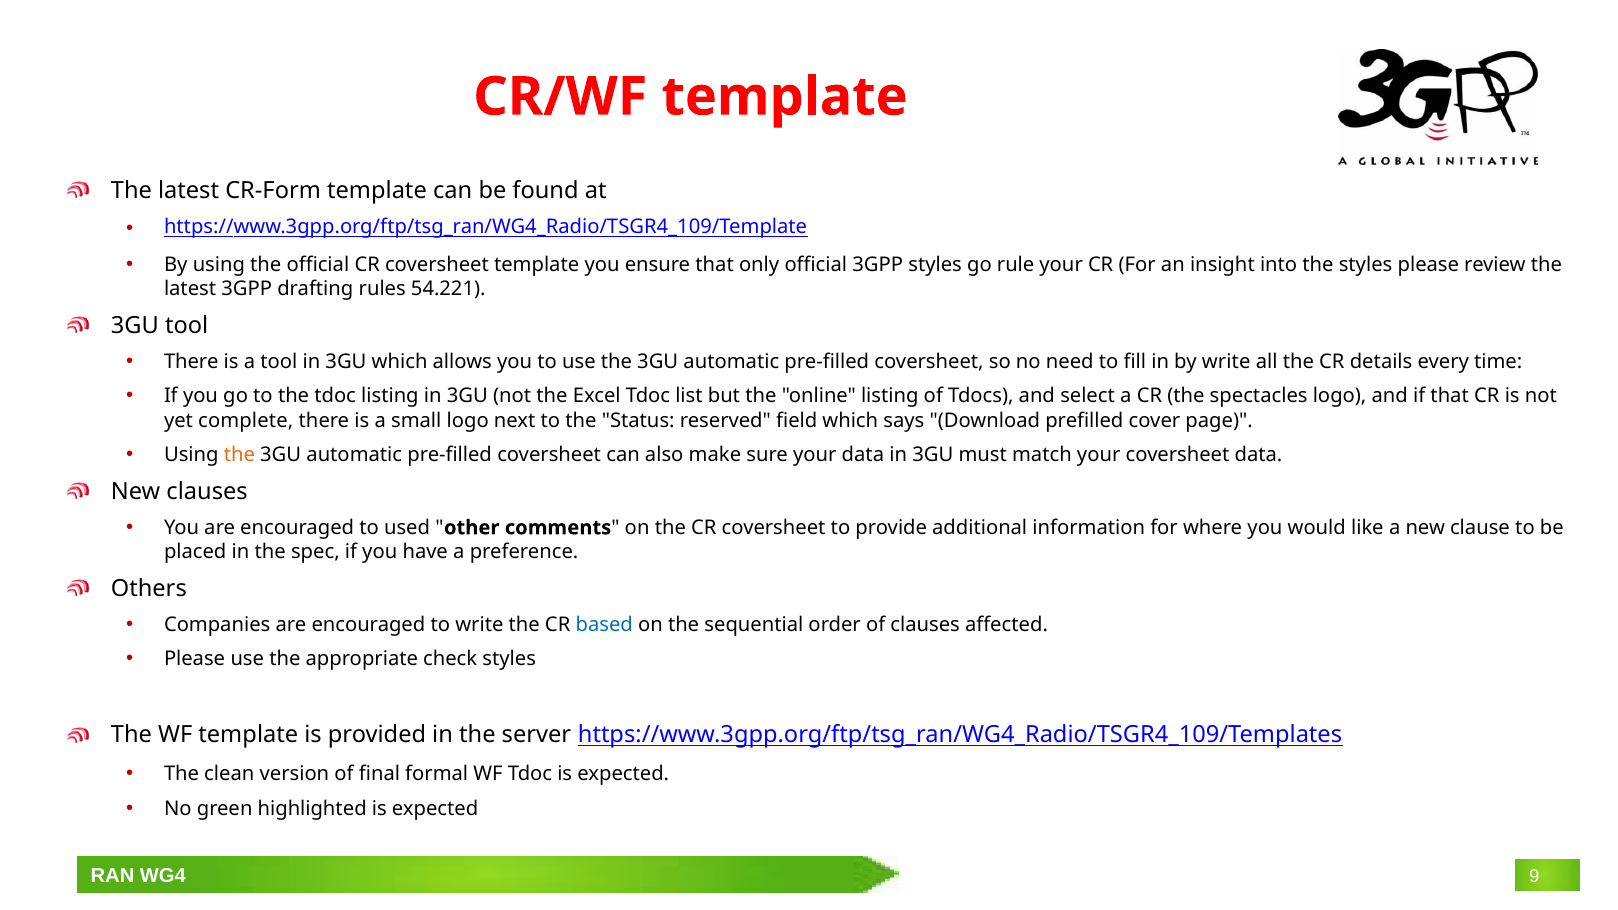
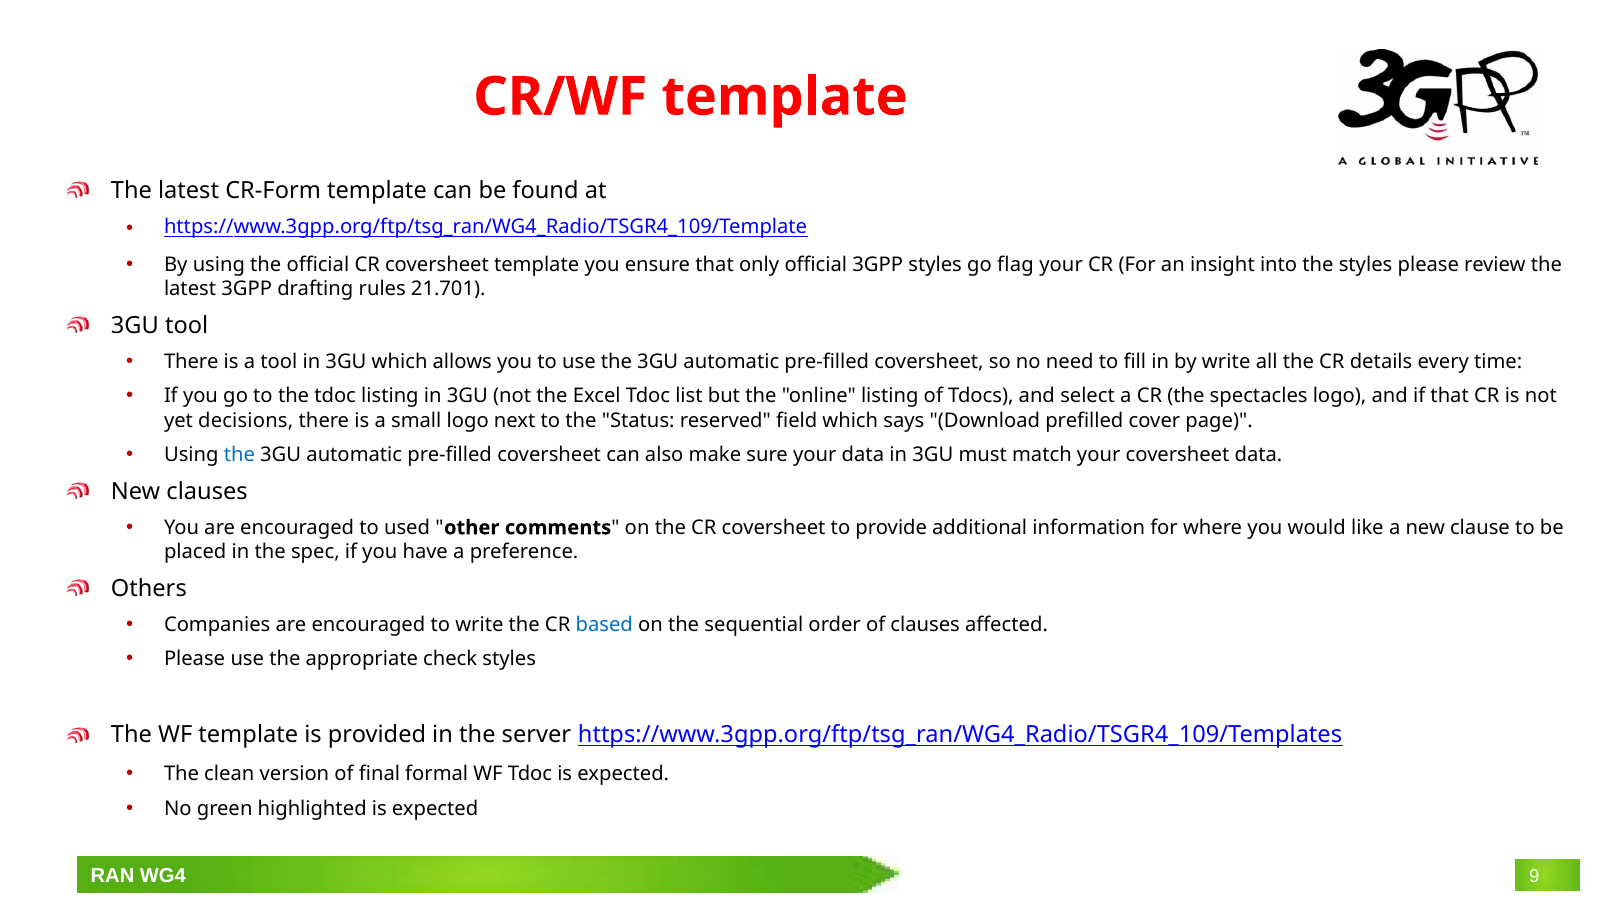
rule: rule -> flag
54.221: 54.221 -> 21.701
complete: complete -> decisions
the at (239, 455) colour: orange -> blue
